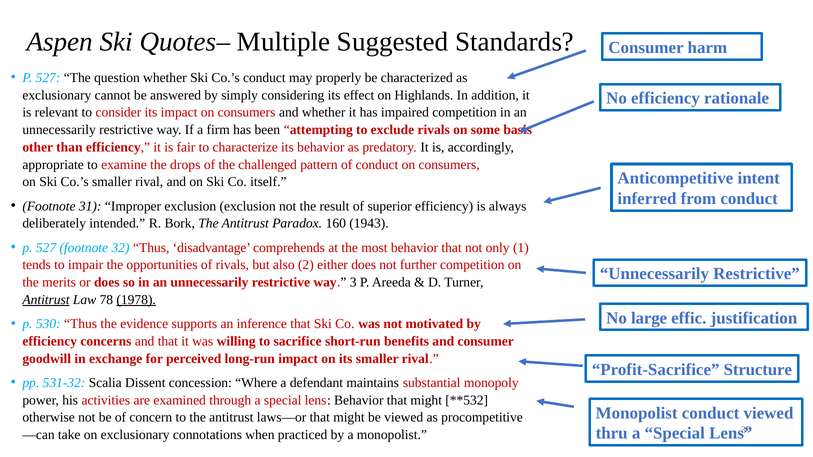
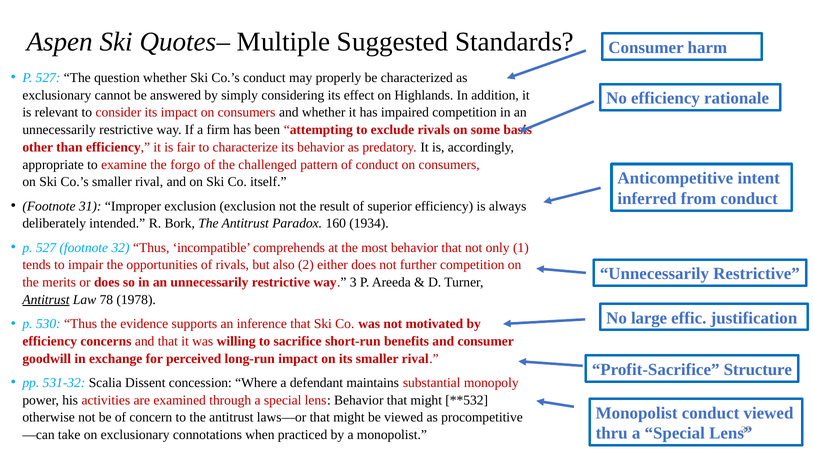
drops: drops -> forgo
1943: 1943 -> 1934
disadvantage: disadvantage -> incompatible
1978 underline: present -> none
